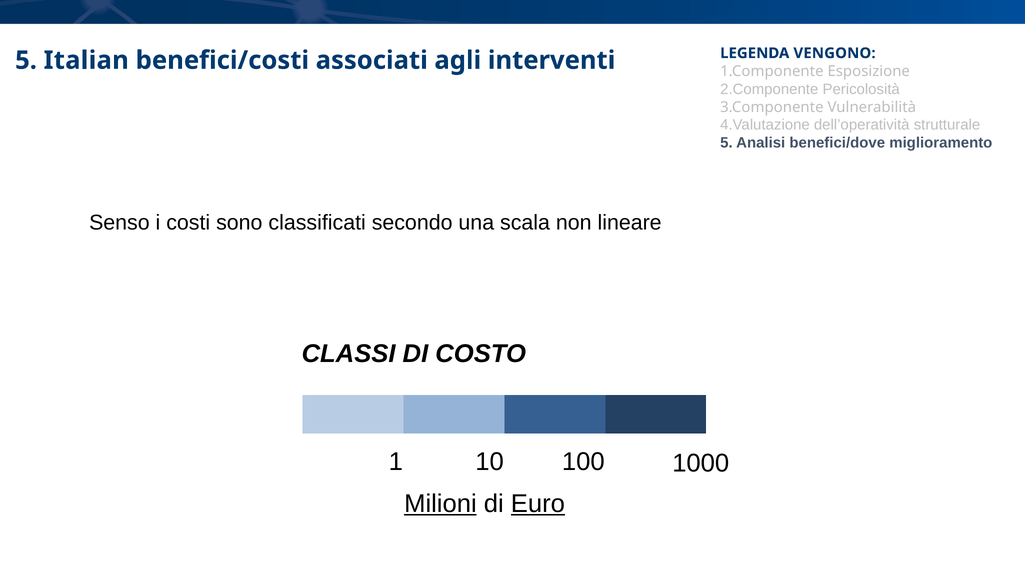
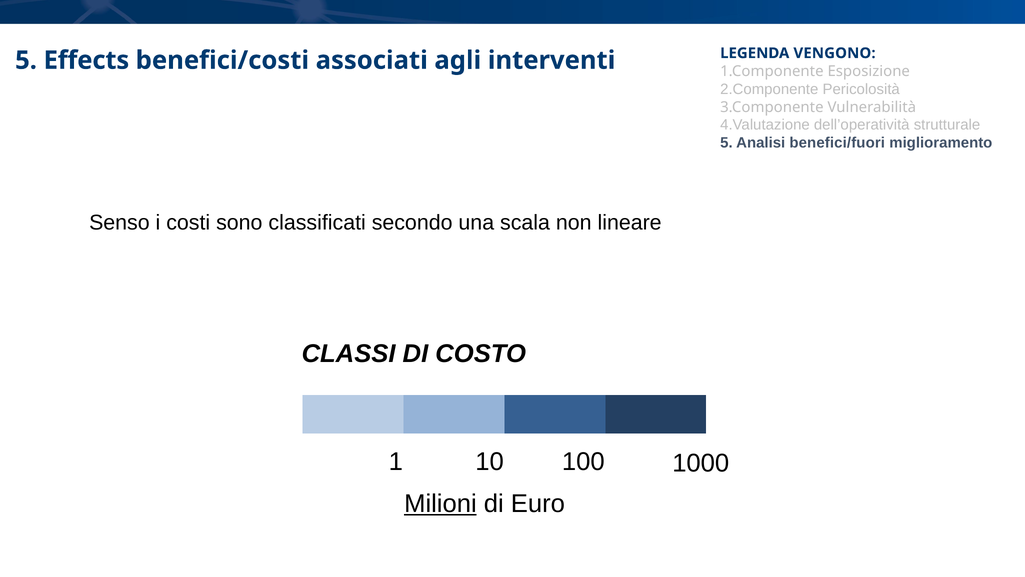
Italian: Italian -> Effects
benefici/dove: benefici/dove -> benefici/fuori
Euro underline: present -> none
